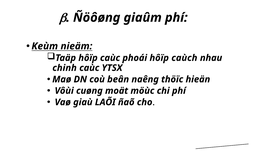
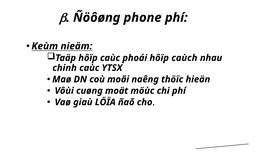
giaûm: giaûm -> phone
beân: beân -> moãi
LAÕI: LAÕI -> LÖÏA
